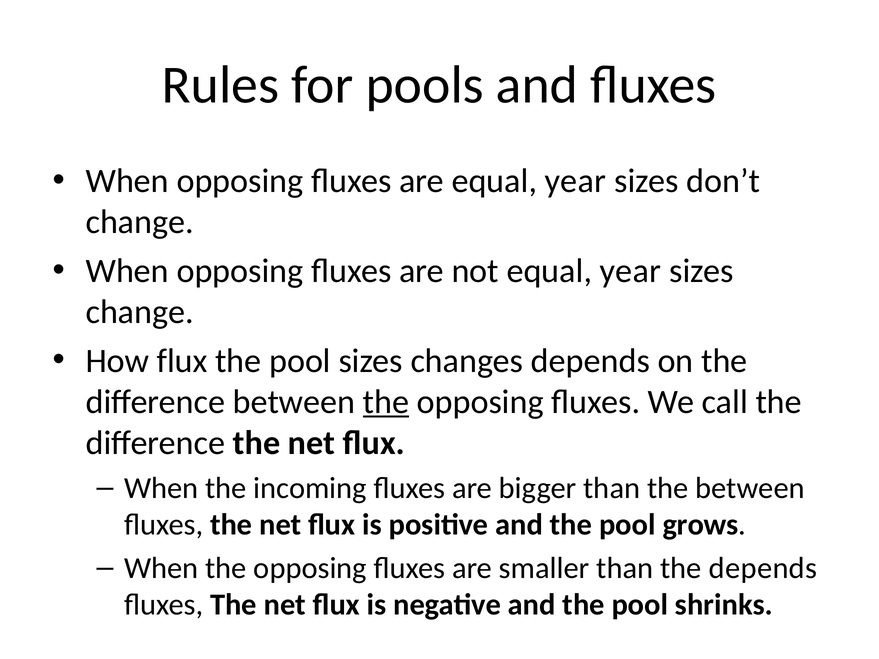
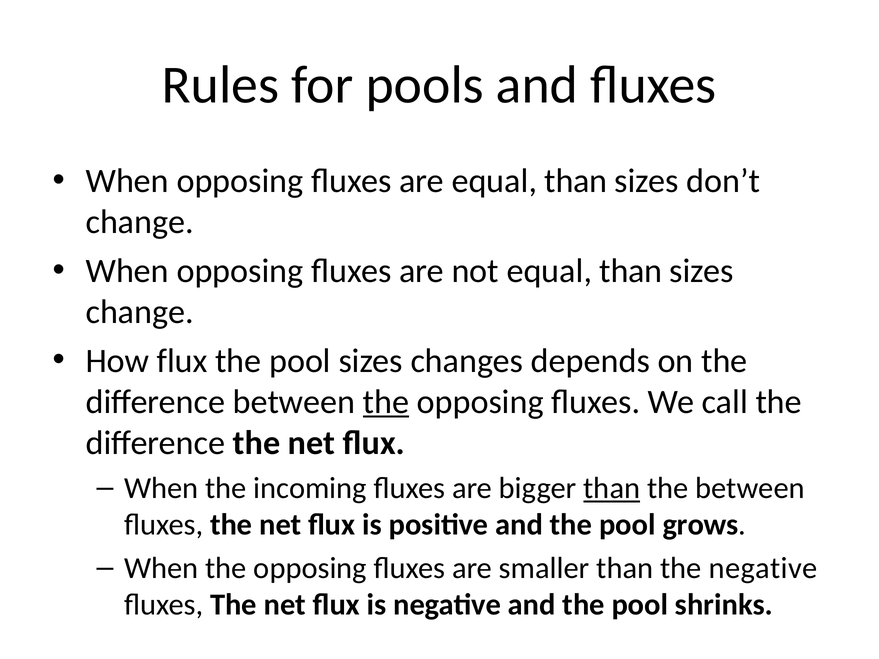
are equal year: year -> than
not equal year: year -> than
than at (612, 488) underline: none -> present
the depends: depends -> negative
